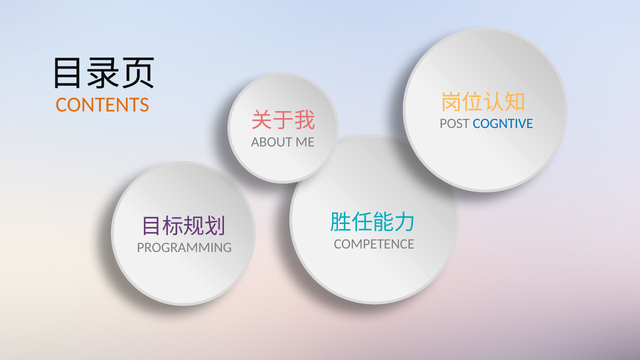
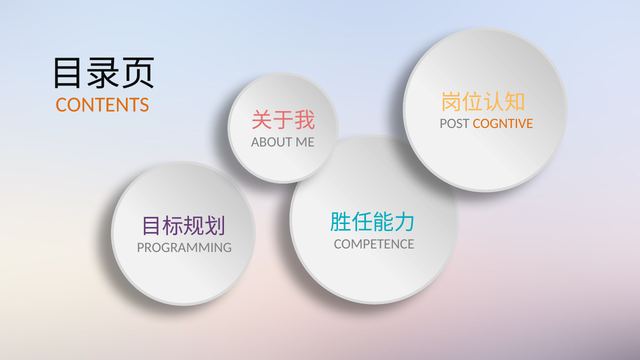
COGNTIVE colour: blue -> orange
